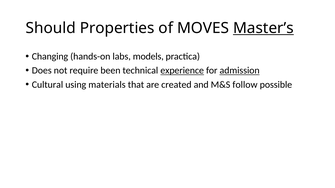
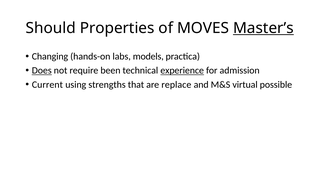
Does underline: none -> present
admission underline: present -> none
Cultural: Cultural -> Current
materials: materials -> strengths
created: created -> replace
follow: follow -> virtual
